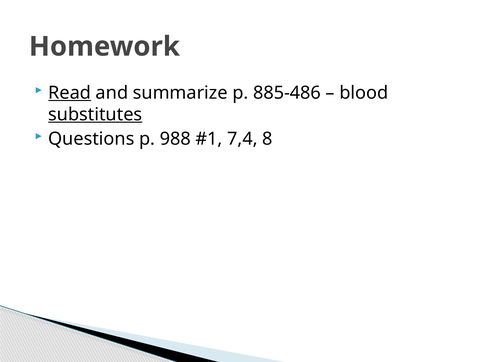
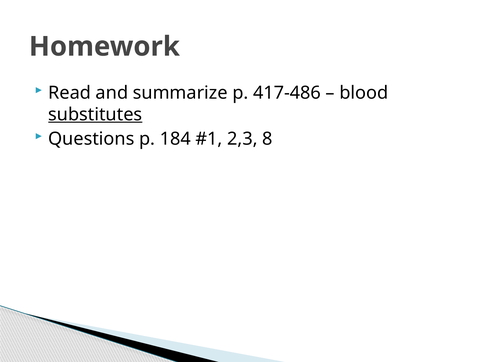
Read underline: present -> none
885-486: 885-486 -> 417-486
988: 988 -> 184
7,4: 7,4 -> 2,3
